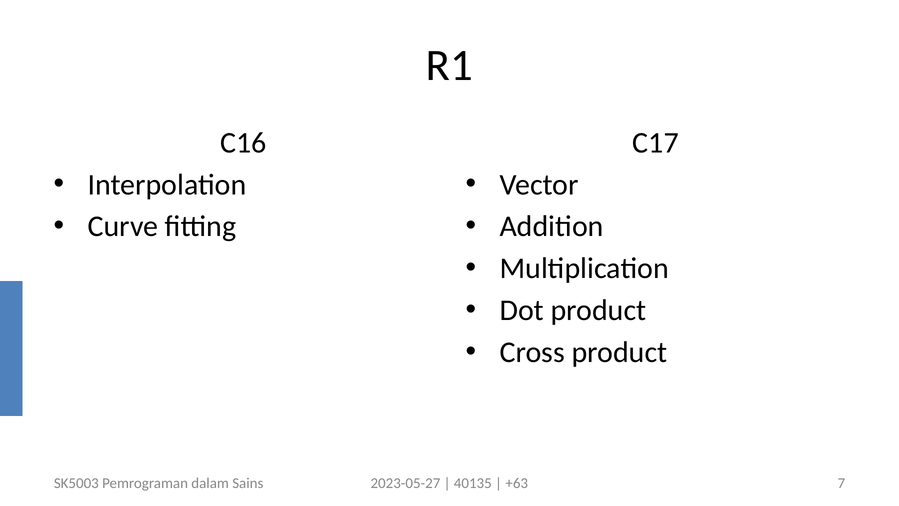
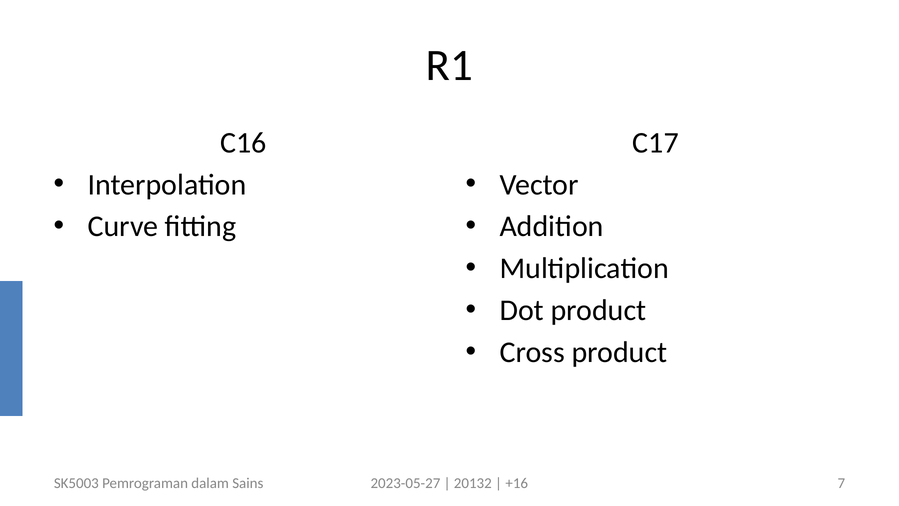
40135: 40135 -> 20132
+63: +63 -> +16
